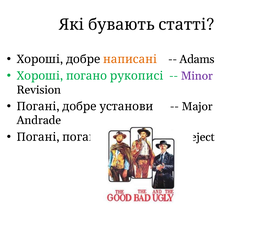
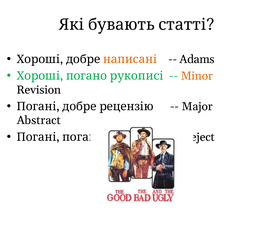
Minor colour: purple -> orange
установи: установи -> рецензію
Andrade: Andrade -> Abstract
